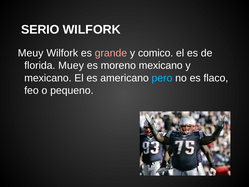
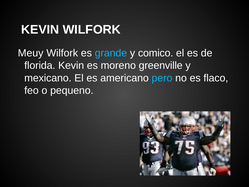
SERIO at (40, 30): SERIO -> KEVIN
grande colour: pink -> light blue
florida Muey: Muey -> Kevin
moreno mexicano: mexicano -> greenville
